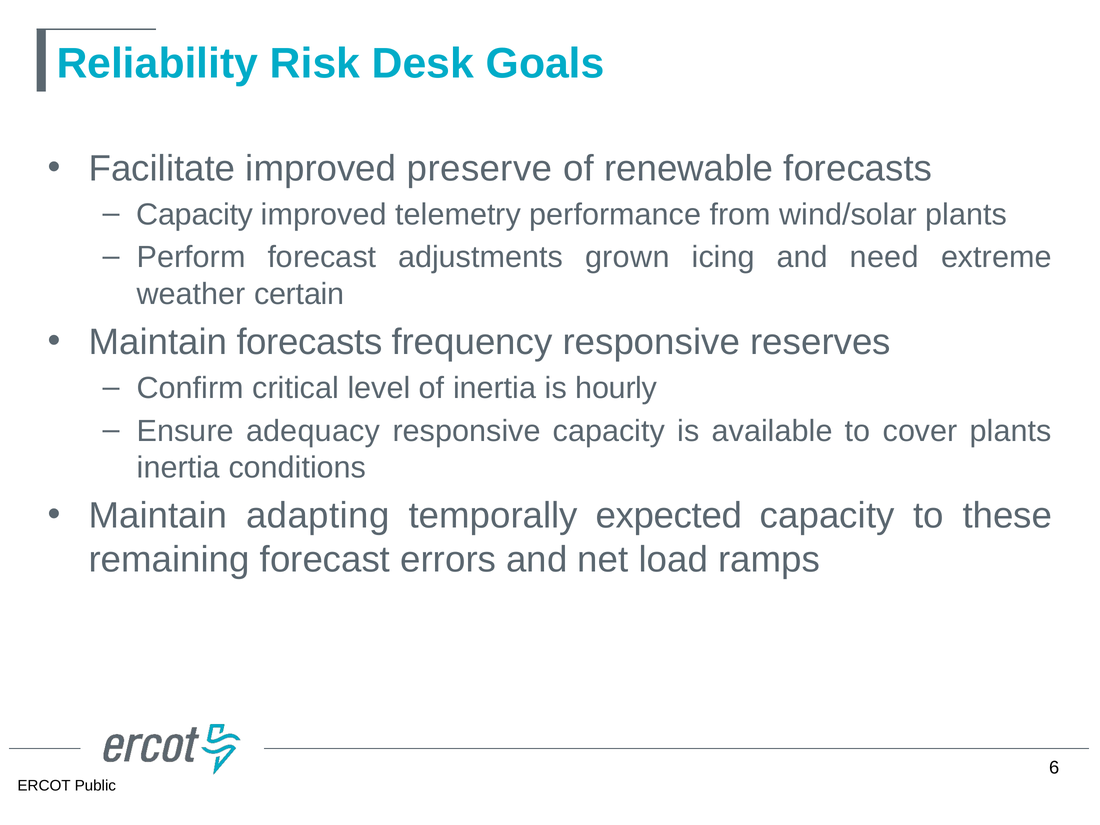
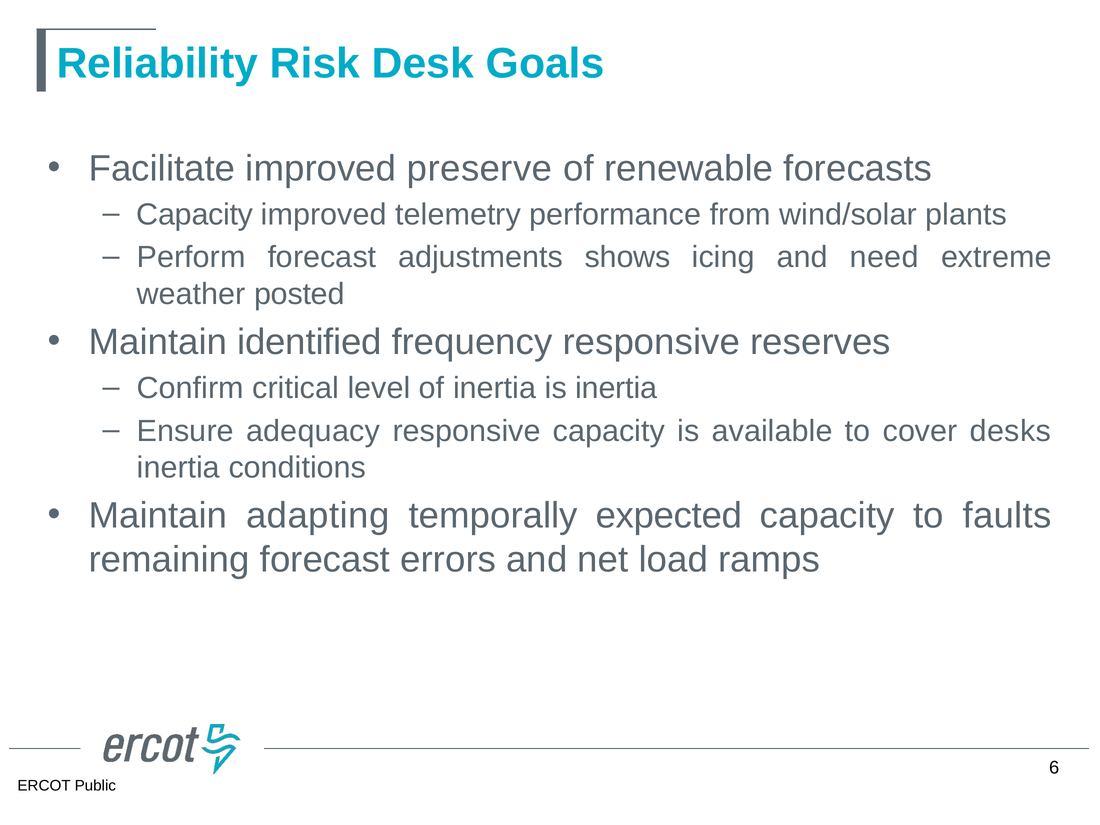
grown: grown -> shows
certain: certain -> posted
Maintain forecasts: forecasts -> identified
is hourly: hourly -> inertia
cover plants: plants -> desks
these: these -> faults
